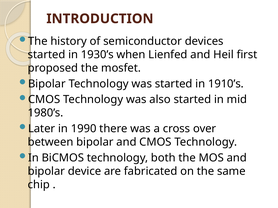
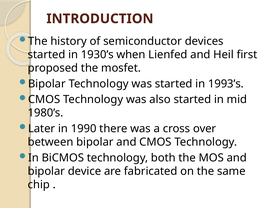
1910’s: 1910’s -> 1993’s
